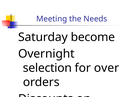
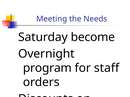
selection: selection -> program
for over: over -> staff
